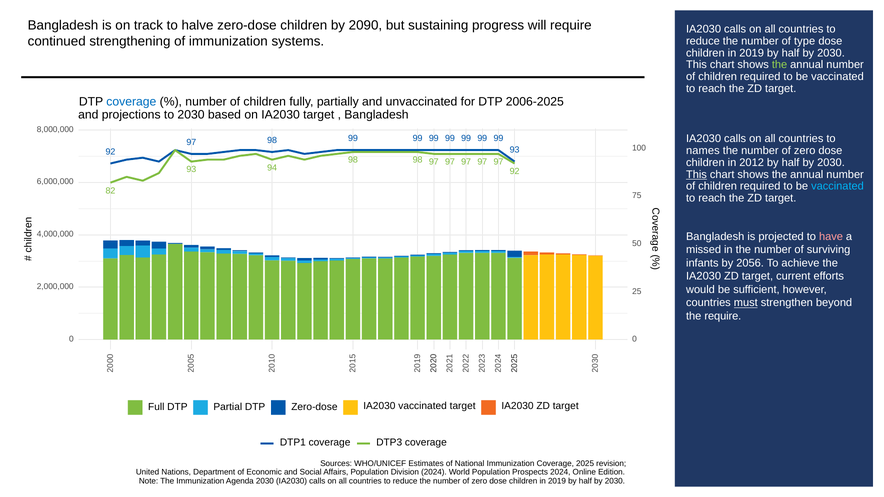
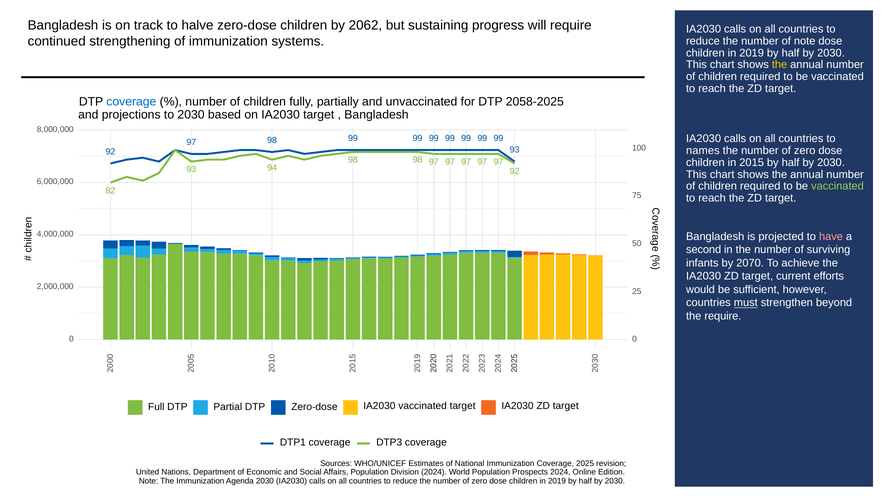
2090: 2090 -> 2062
of type: type -> note
the at (780, 65) colour: light green -> yellow
2006-2025: 2006-2025 -> 2058-2025
2012: 2012 -> 2015
This at (696, 174) underline: present -> none
vaccinated at (837, 186) colour: light blue -> light green
missed: missed -> second
2056: 2056 -> 2070
